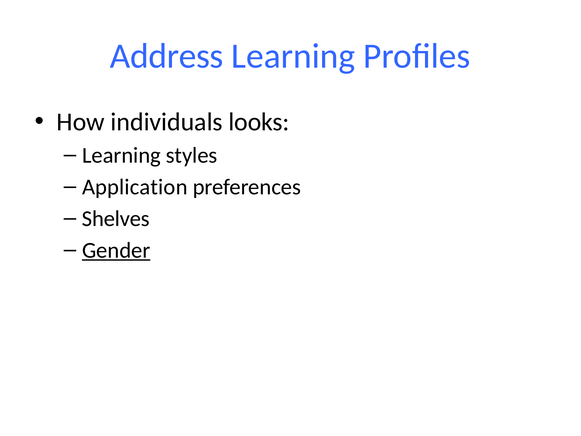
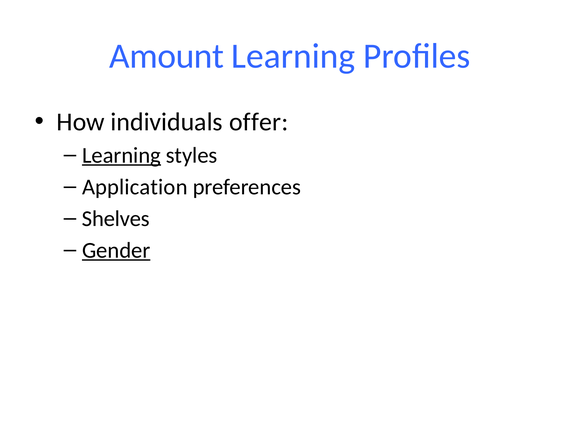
Address: Address -> Amount
looks: looks -> offer
Learning at (121, 155) underline: none -> present
